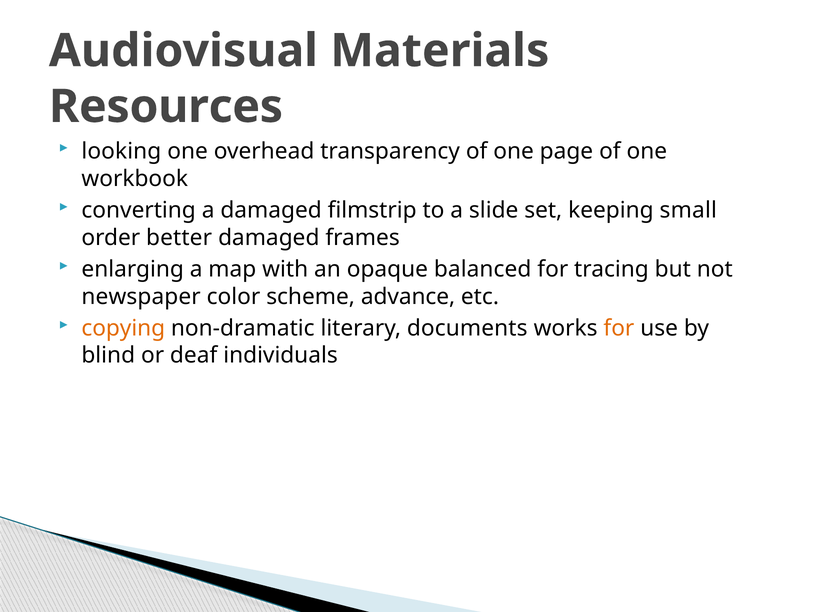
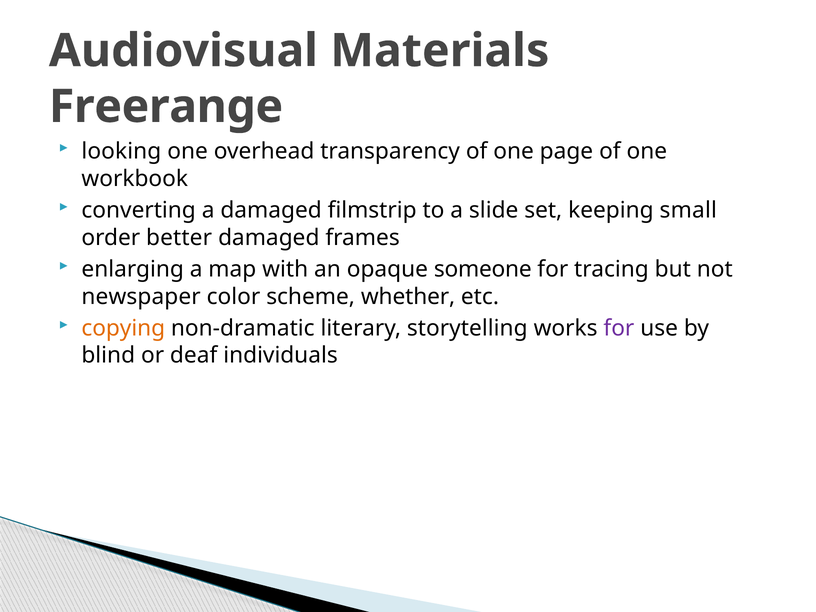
Resources: Resources -> Freerange
balanced: balanced -> someone
advance: advance -> whether
documents: documents -> storytelling
for at (619, 328) colour: orange -> purple
